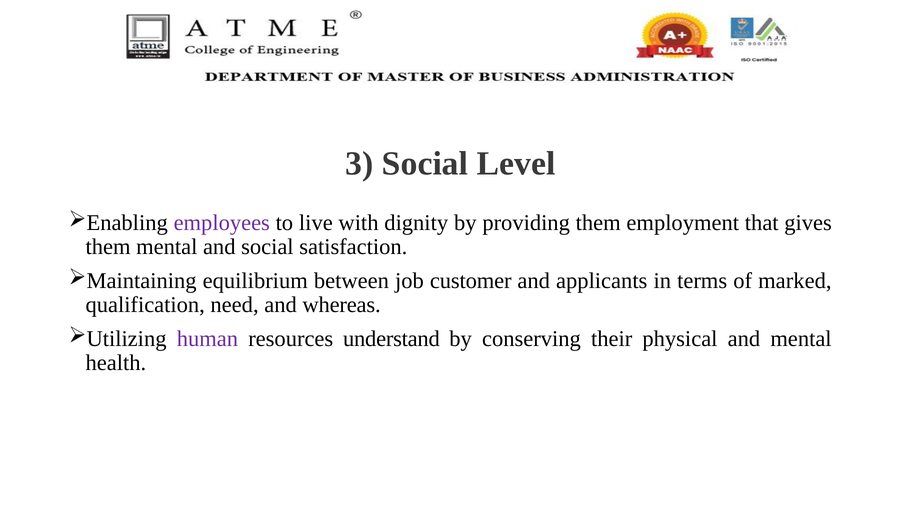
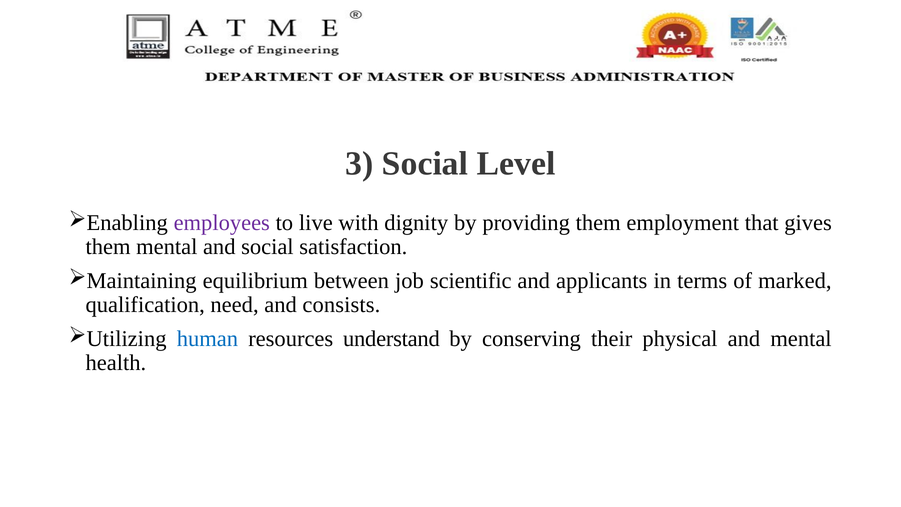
customer: customer -> scientific
whereas: whereas -> consists
human colour: purple -> blue
